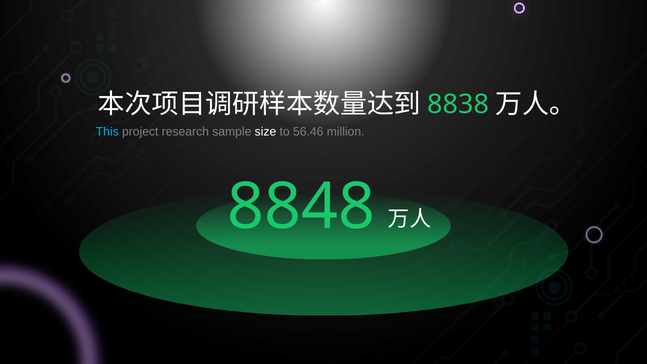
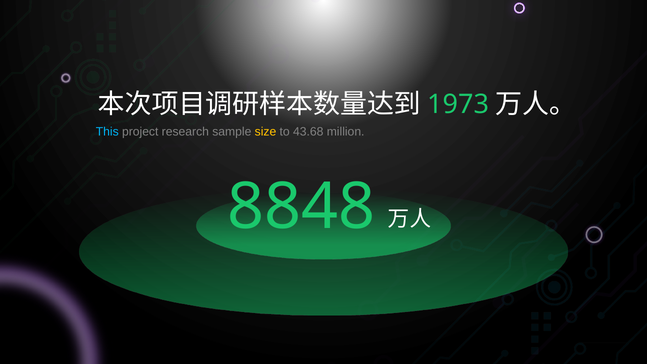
8838: 8838 -> 1973
size colour: white -> yellow
56.46: 56.46 -> 43.68
